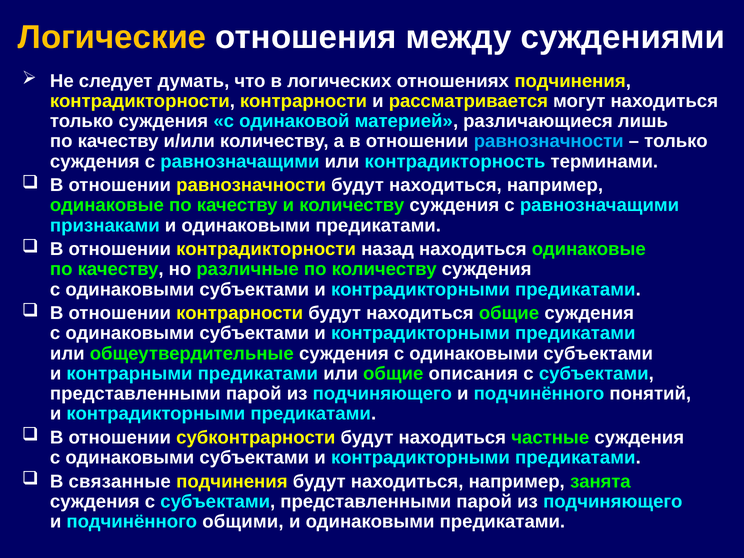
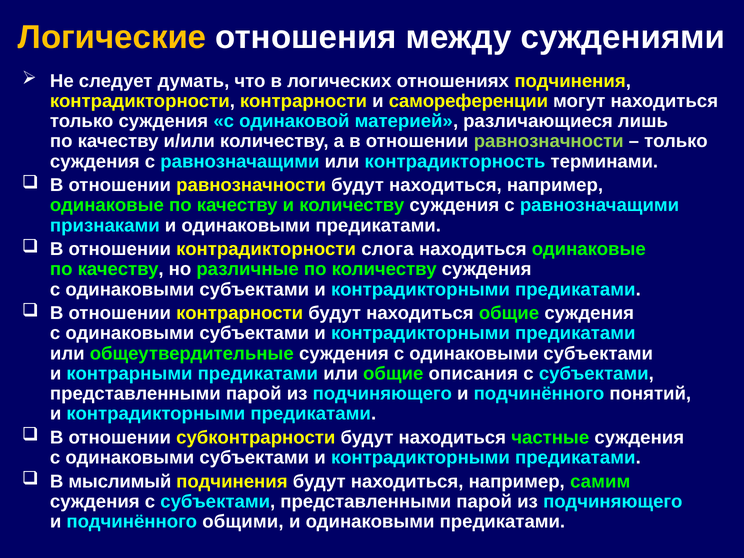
рассматривается: рассматривается -> самореференции
равнозначности at (549, 141) colour: light blue -> light green
назад: назад -> слога
связанные: связанные -> мыслимый
занята: занята -> самим
